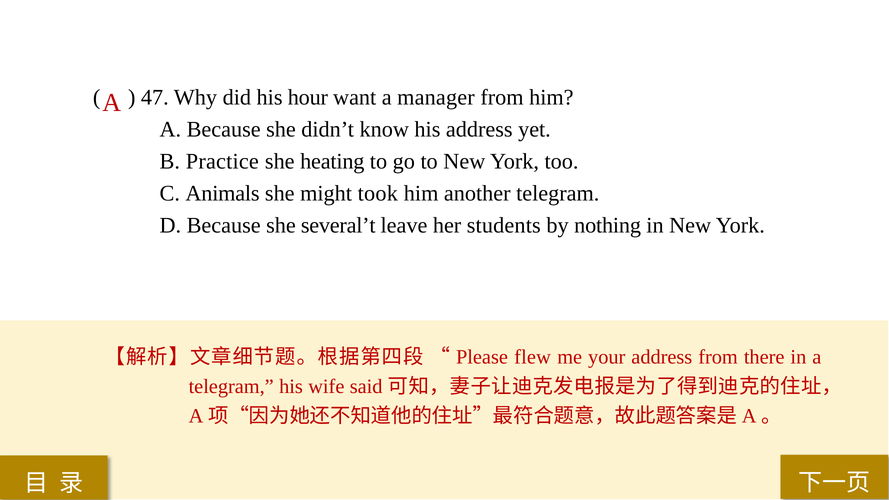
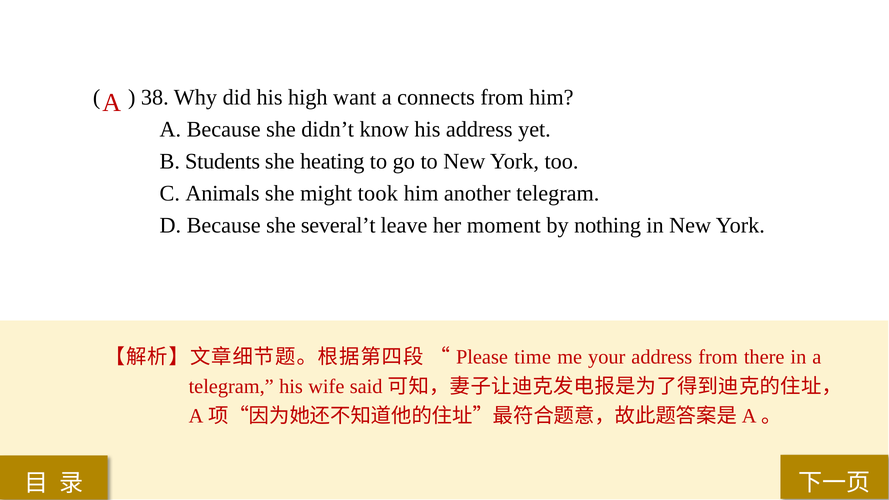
47: 47 -> 38
hour: hour -> high
manager: manager -> connects
Practice: Practice -> Students
students: students -> moment
flew: flew -> time
